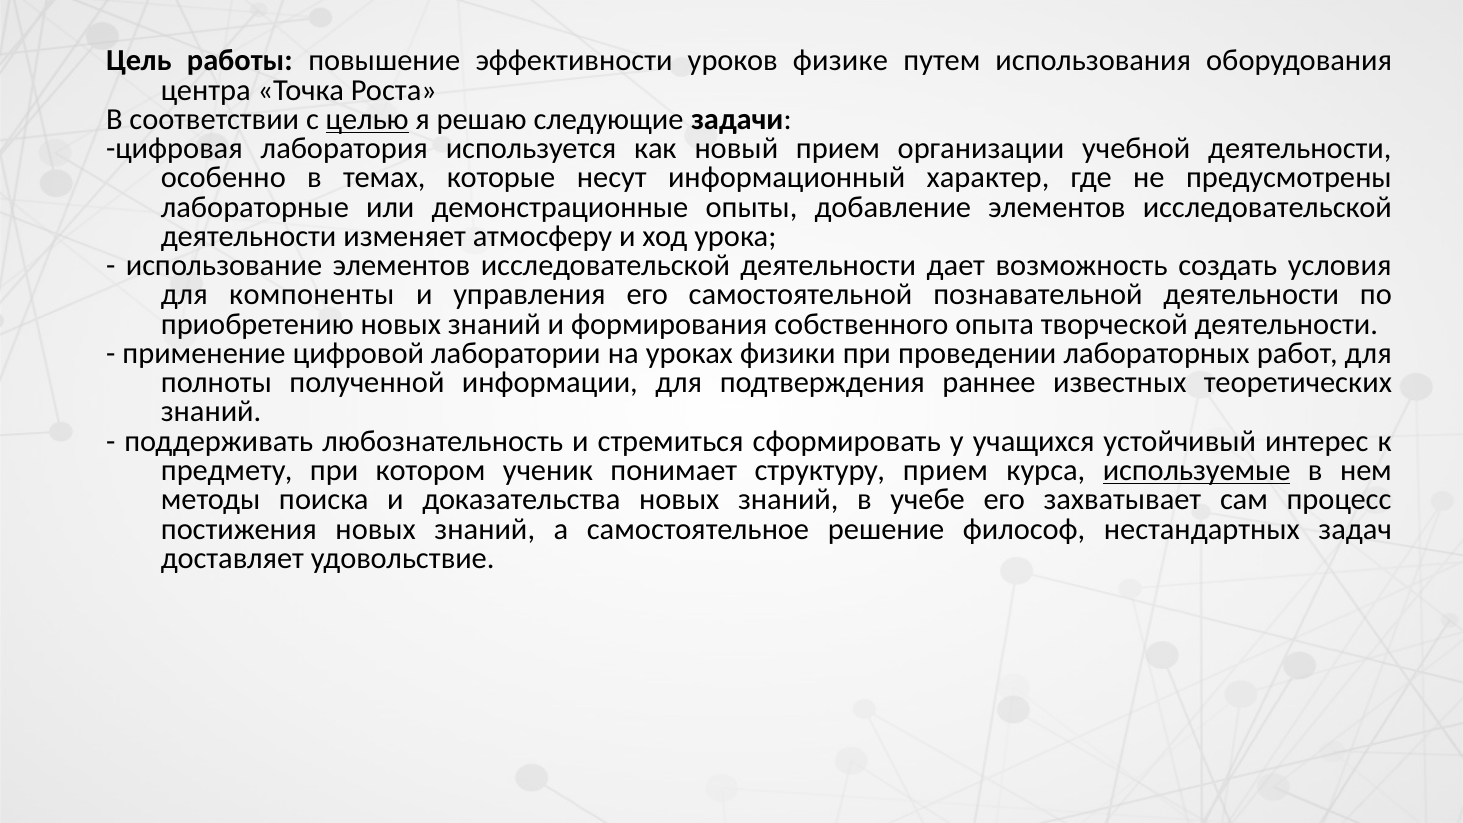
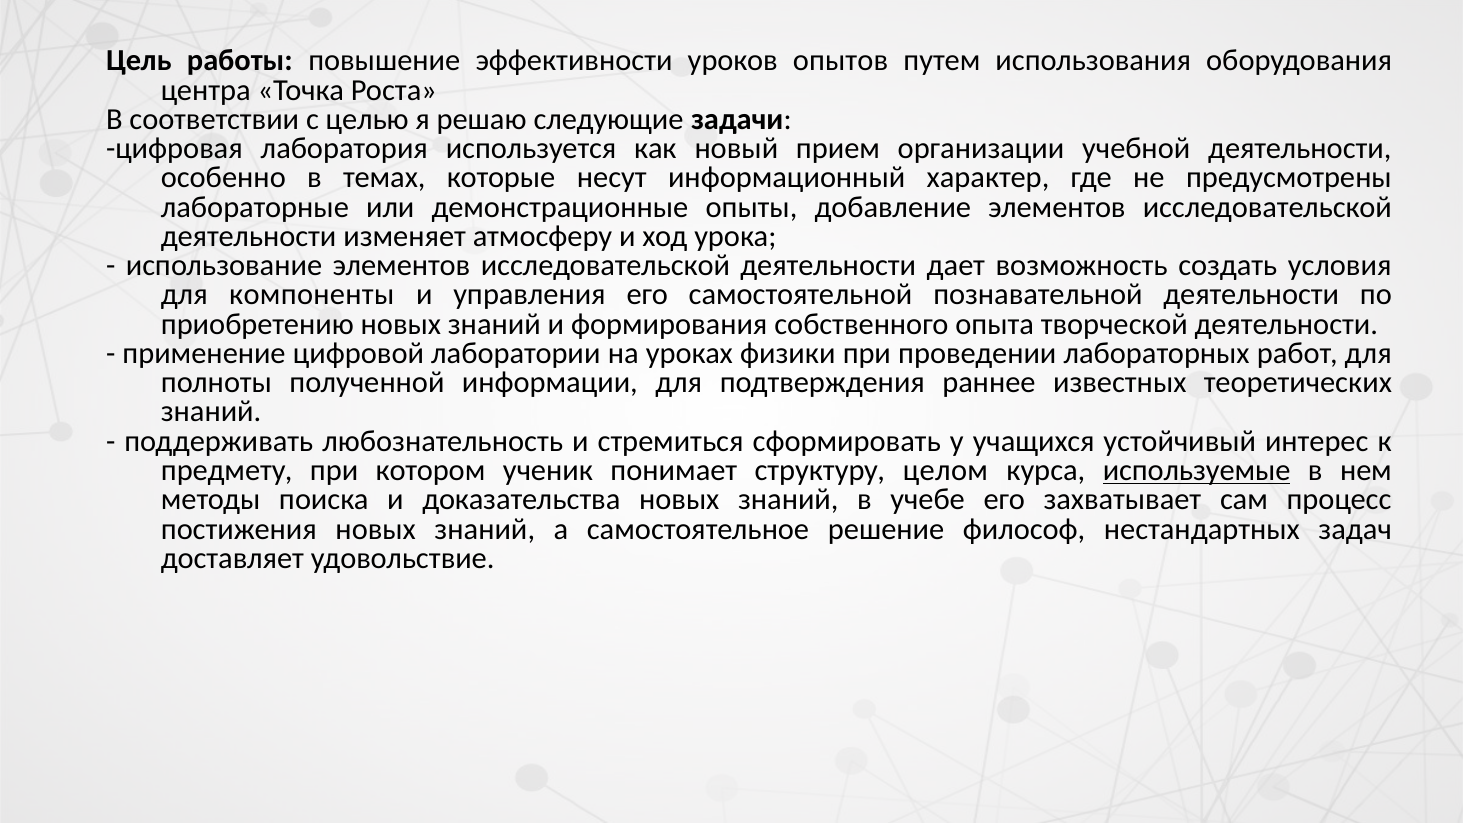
физике: физике -> опытов
целью underline: present -> none
структуру прием: прием -> целом
